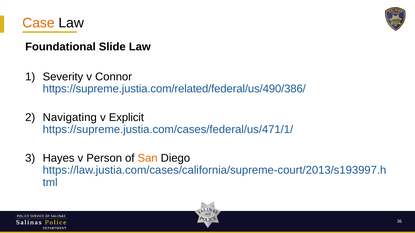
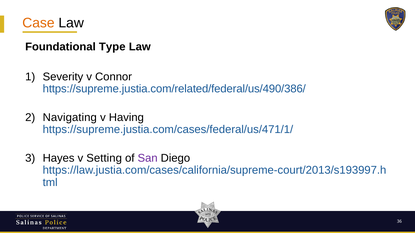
Slide: Slide -> Type
Explicit: Explicit -> Having
Person: Person -> Setting
San colour: orange -> purple
